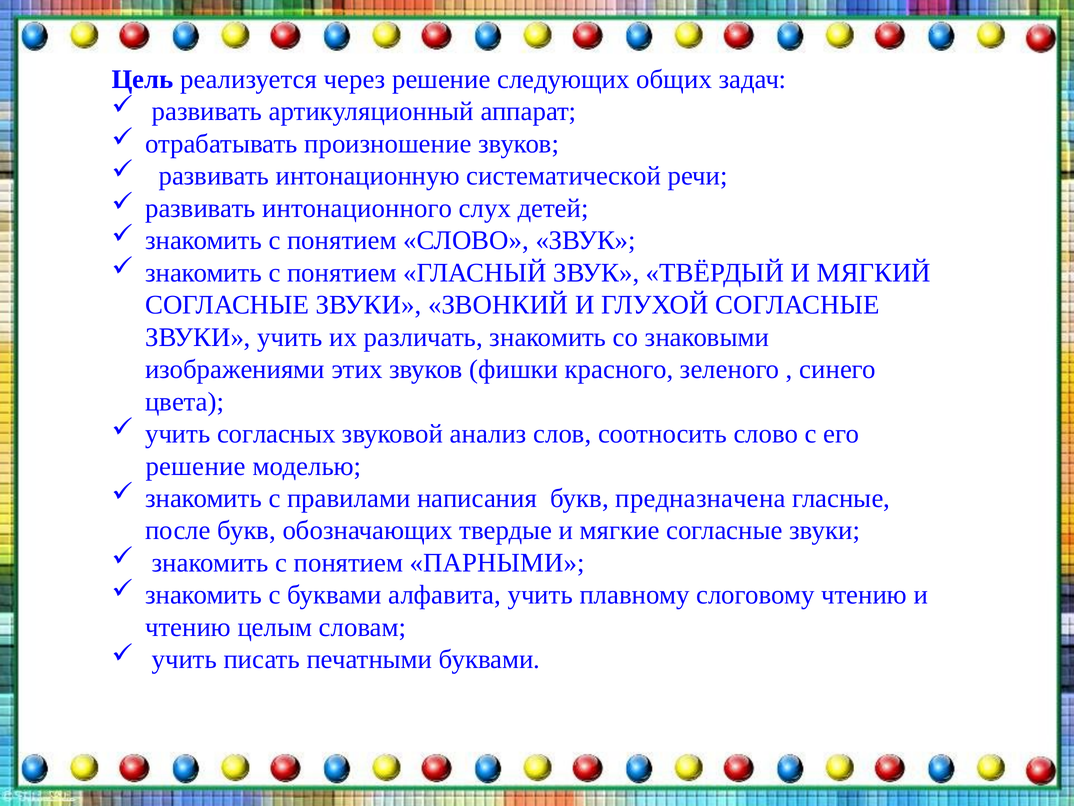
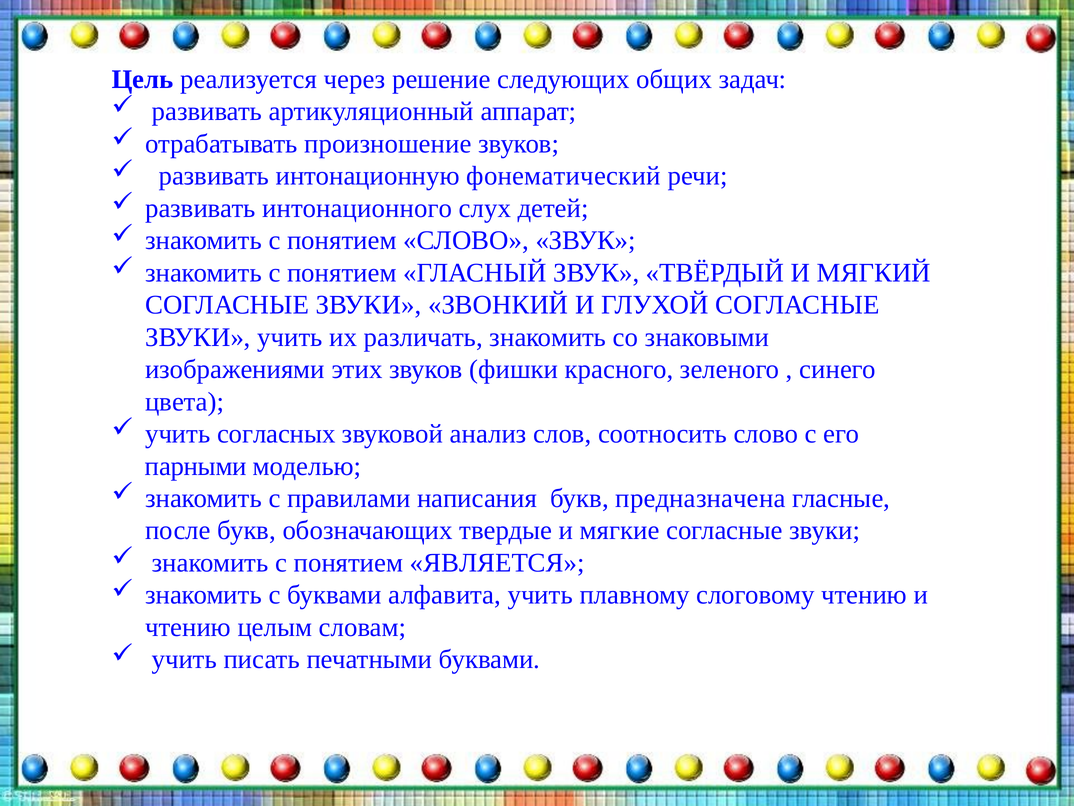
систематической: систематической -> фонематический
решение at (196, 466): решение -> парными
ПАРНЫМИ: ПАРНЫМИ -> ЯВЛЯЕТСЯ
